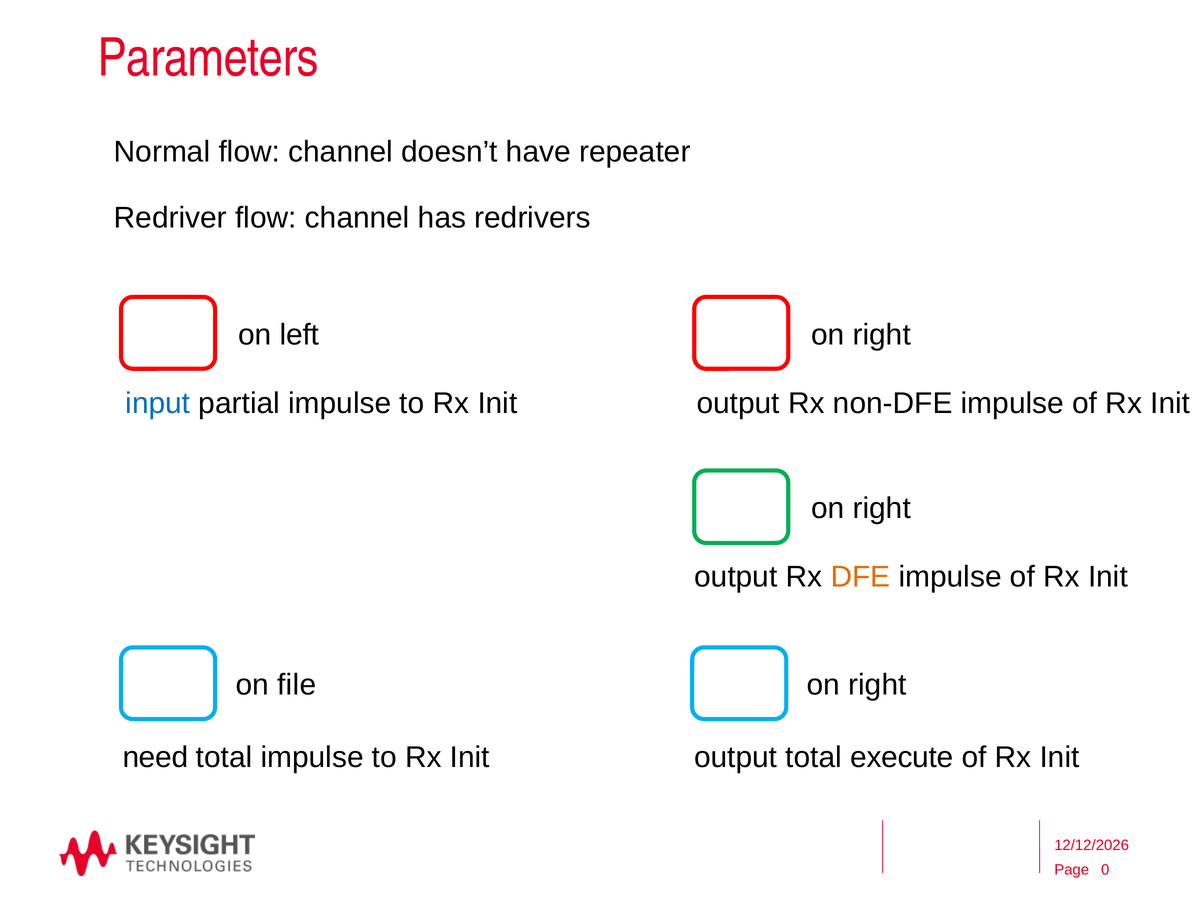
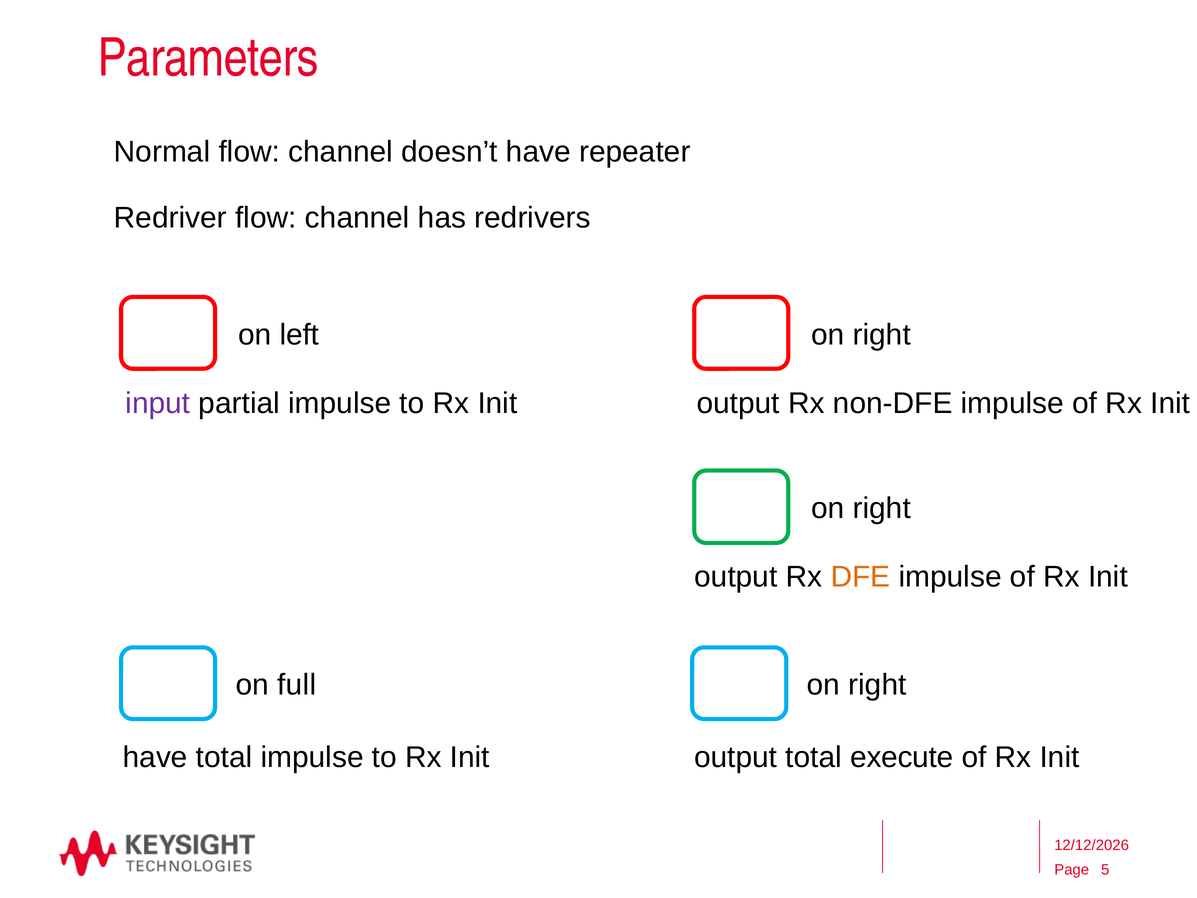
input colour: blue -> purple
file: file -> full
need at (155, 757): need -> have
0: 0 -> 5
